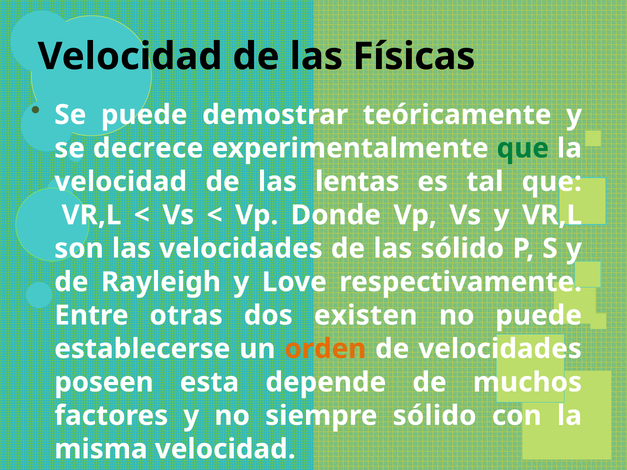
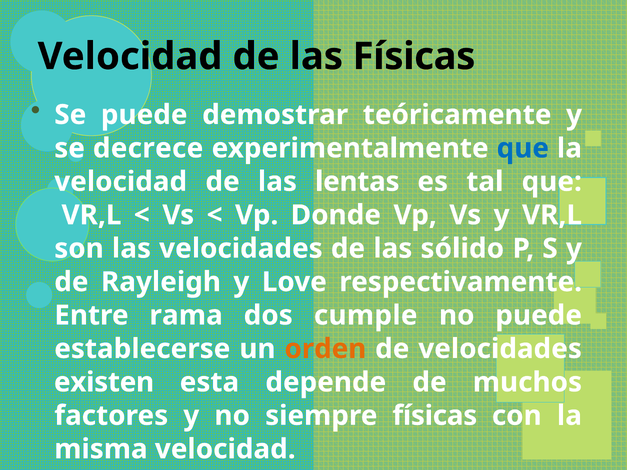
que at (523, 148) colour: green -> blue
otras: otras -> rama
existen: existen -> cumple
poseen: poseen -> existen
siempre sólido: sólido -> físicas
